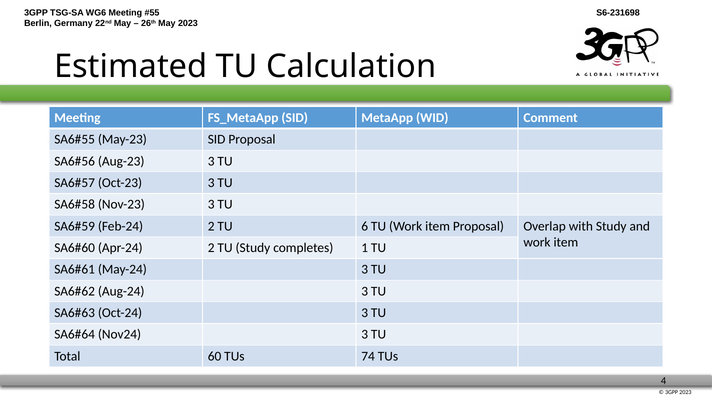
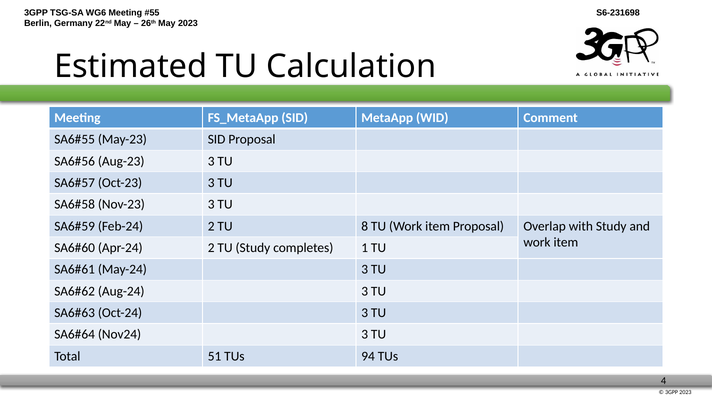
6: 6 -> 8
60: 60 -> 51
74: 74 -> 94
